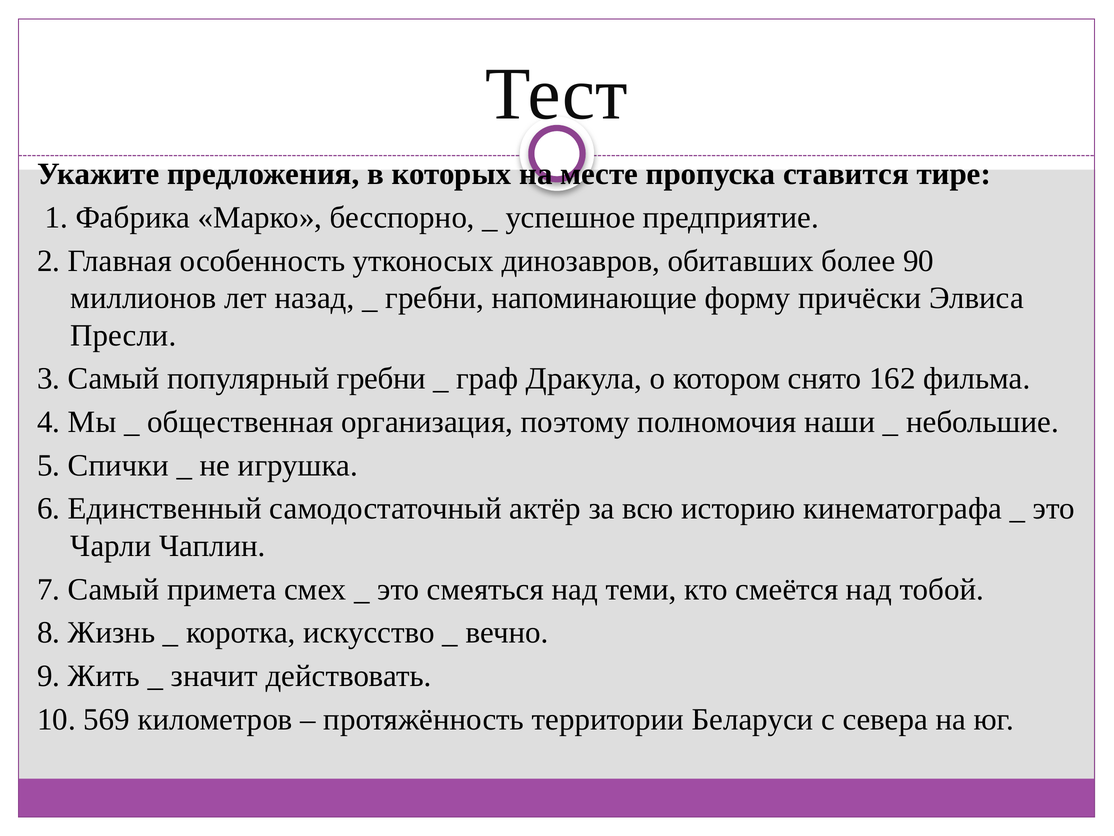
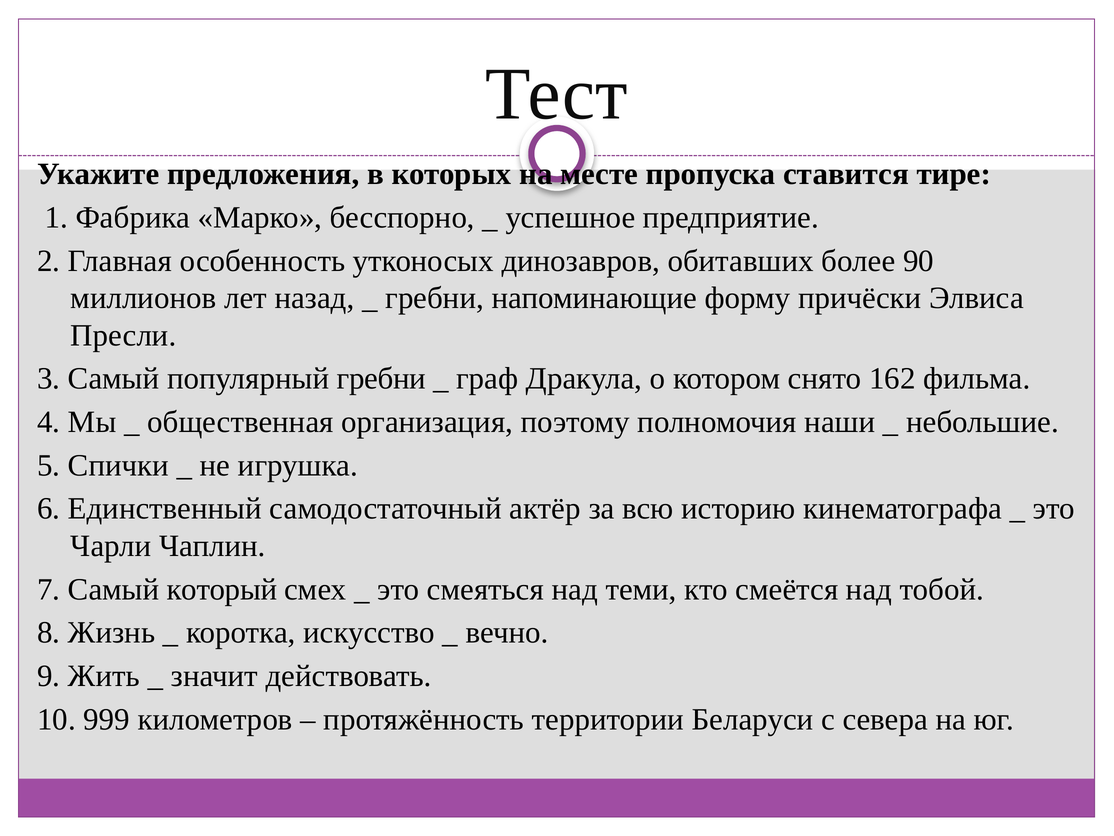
примета: примета -> который
569: 569 -> 999
